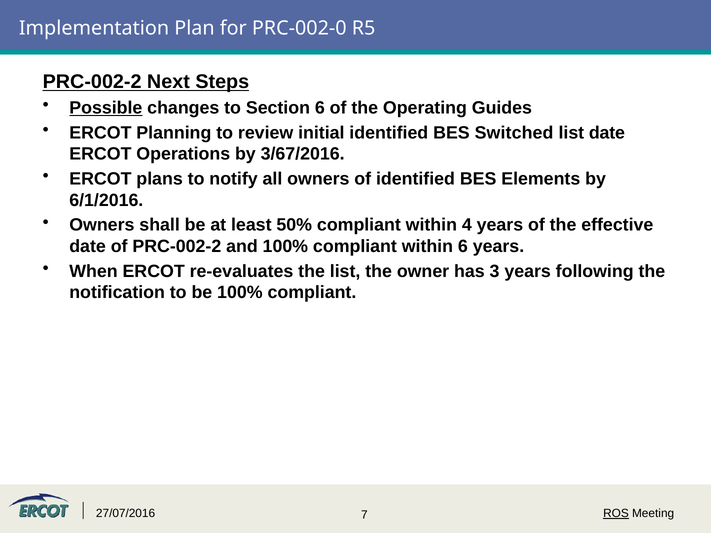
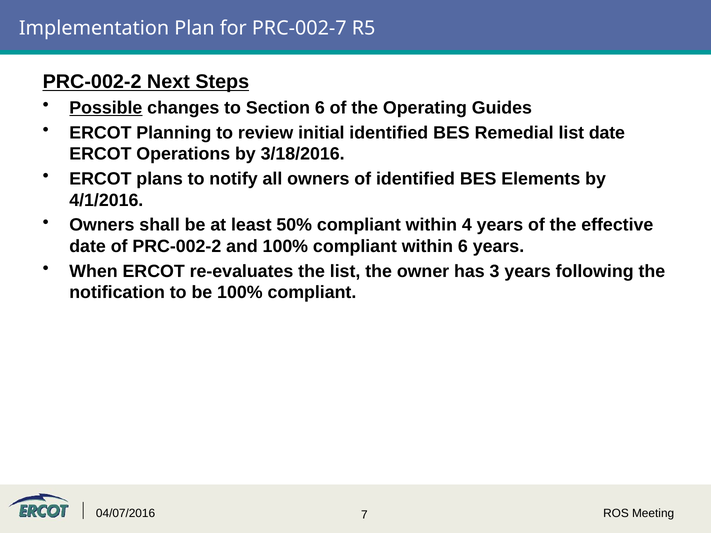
PRC-002-0: PRC-002-0 -> PRC-002-7
Switched: Switched -> Remedial
3/67/2016: 3/67/2016 -> 3/18/2016
6/1/2016: 6/1/2016 -> 4/1/2016
27/07/2016: 27/07/2016 -> 04/07/2016
ROS underline: present -> none
